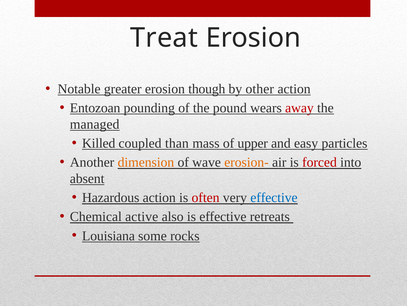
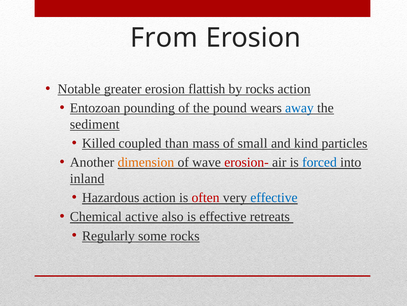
Treat: Treat -> From
though: though -> flattish
by other: other -> rocks
away colour: red -> blue
managed: managed -> sediment
upper: upper -> small
easy: easy -> kind
erosion- colour: orange -> red
forced colour: red -> blue
absent: absent -> inland
Louisiana: Louisiana -> Regularly
